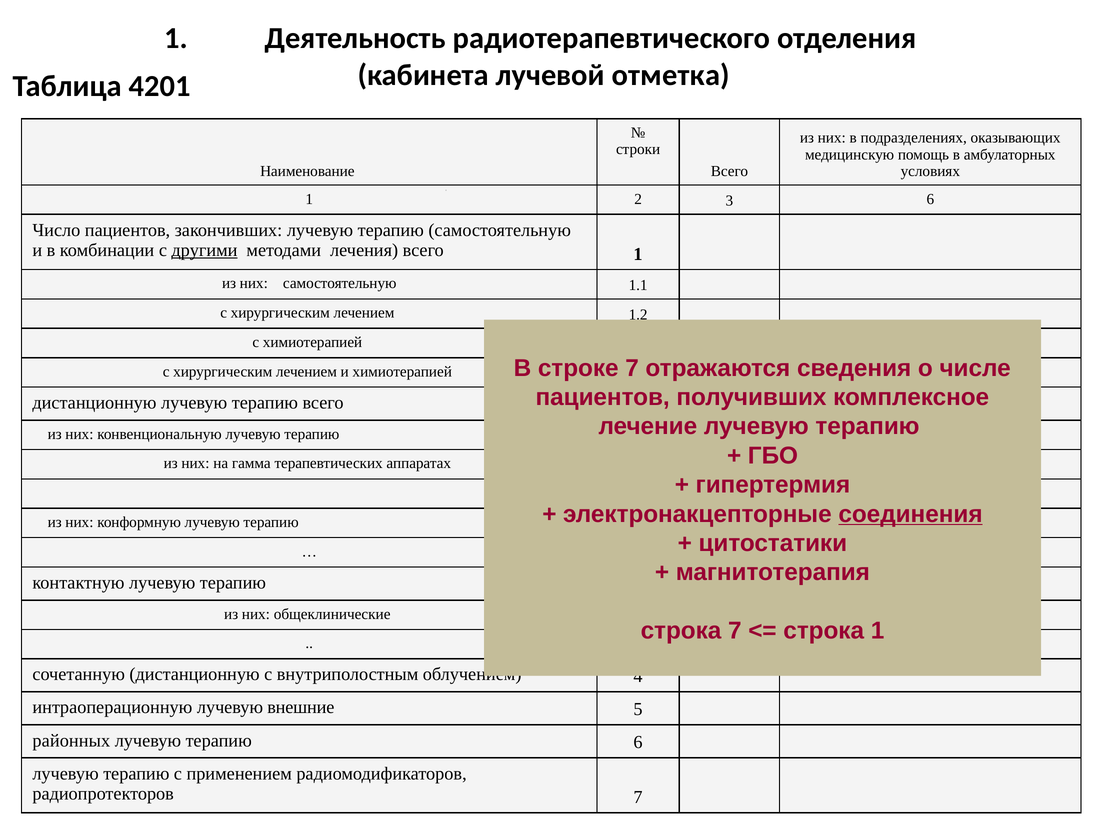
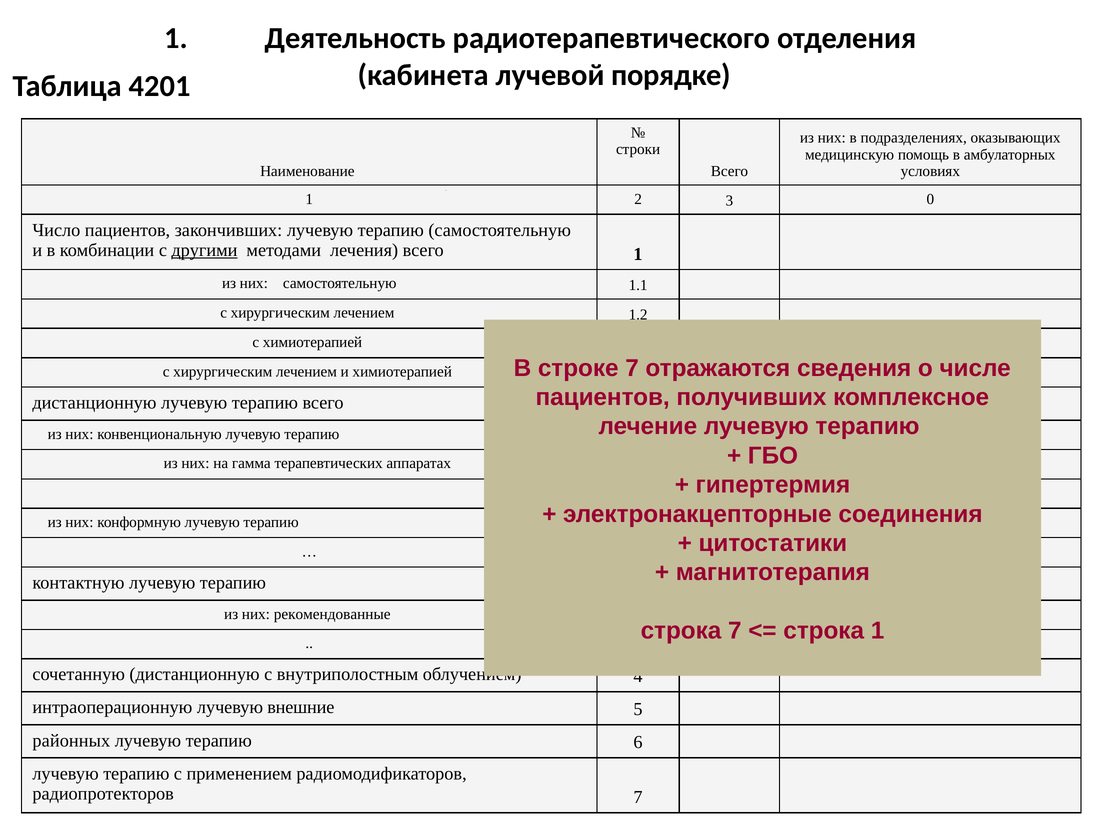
отметка: отметка -> порядке
3 6: 6 -> 0
соединения underline: present -> none
общеклинические: общеклинические -> рекомендованные
